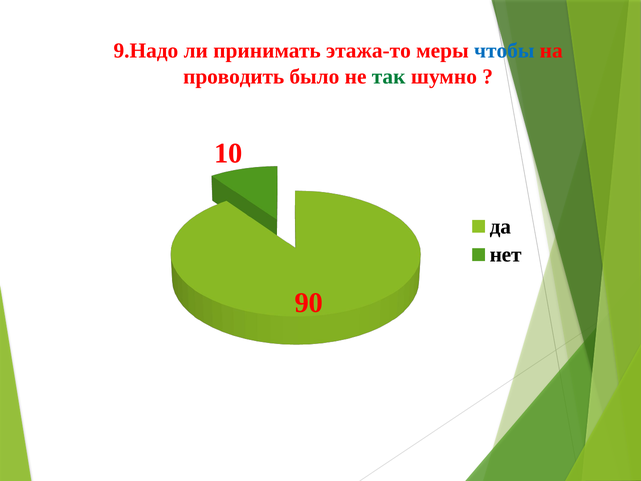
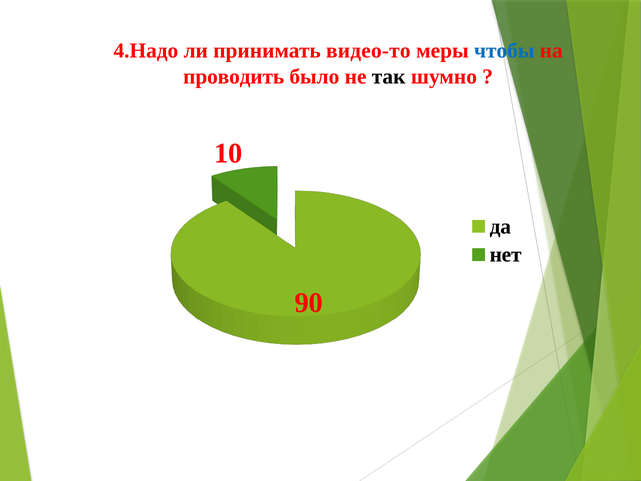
9.Надо: 9.Надо -> 4.Надо
этажа-то: этажа-то -> видео-то
так colour: green -> black
